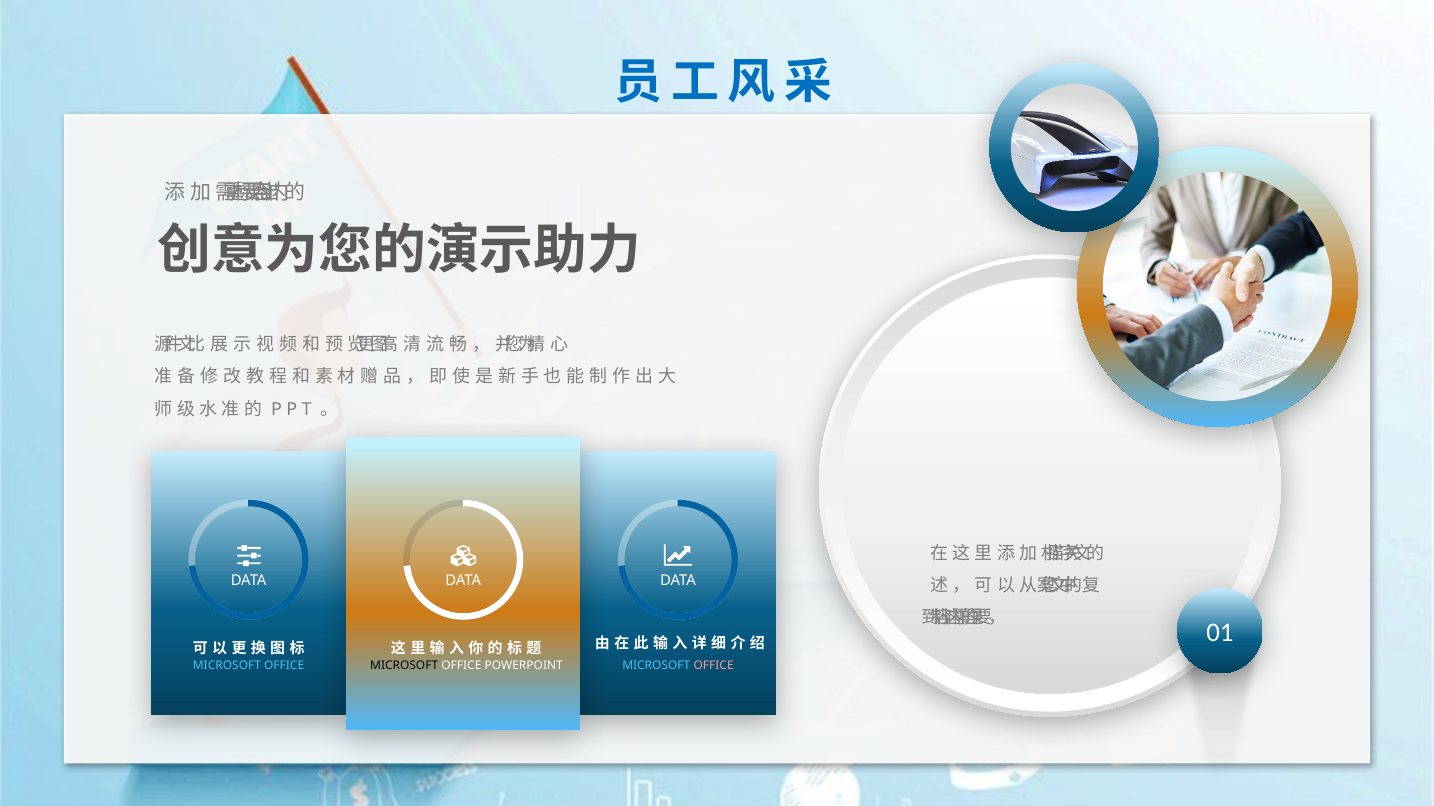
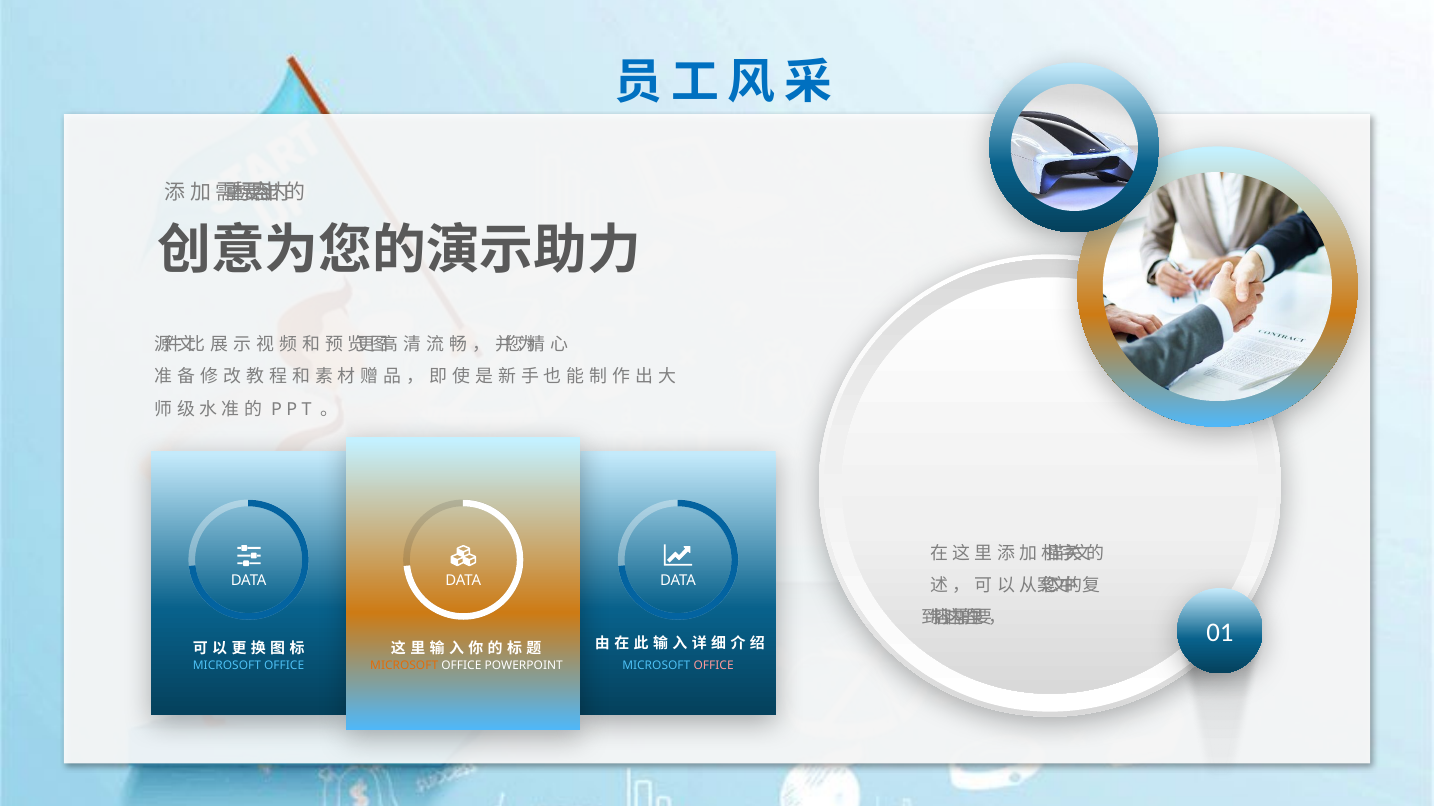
MICROSOFT at (404, 666) colour: black -> orange
